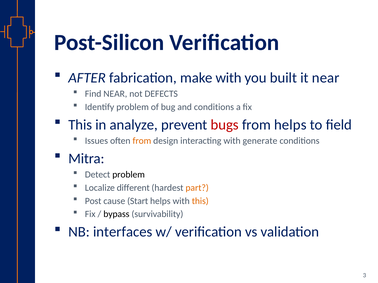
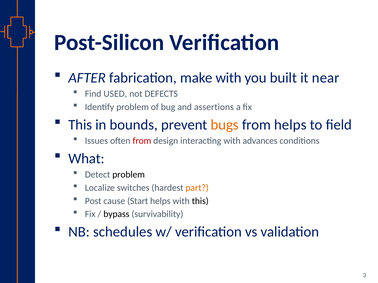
Find NEAR: NEAR -> USED
and conditions: conditions -> assertions
analyze: analyze -> bounds
bugs colour: red -> orange
from at (142, 141) colour: orange -> red
generate: generate -> advances
Mitra: Mitra -> What
different: different -> switches
this at (200, 201) colour: orange -> black
interfaces: interfaces -> schedules
